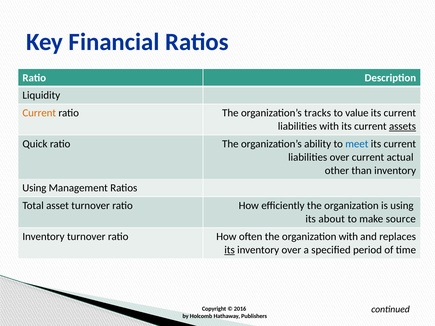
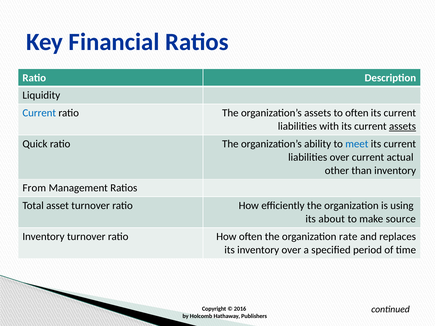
Current at (39, 113) colour: orange -> blue
organization’s tracks: tracks -> assets
to value: value -> often
Using at (34, 188): Using -> From
organization with: with -> rate
its at (230, 250) underline: present -> none
